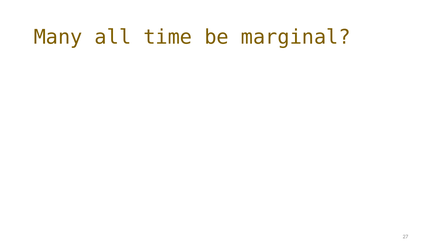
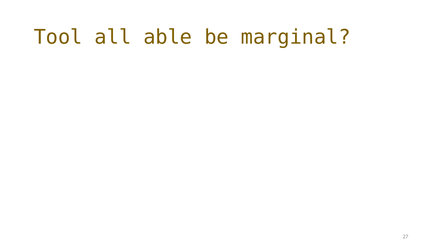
Many: Many -> Tool
time: time -> able
